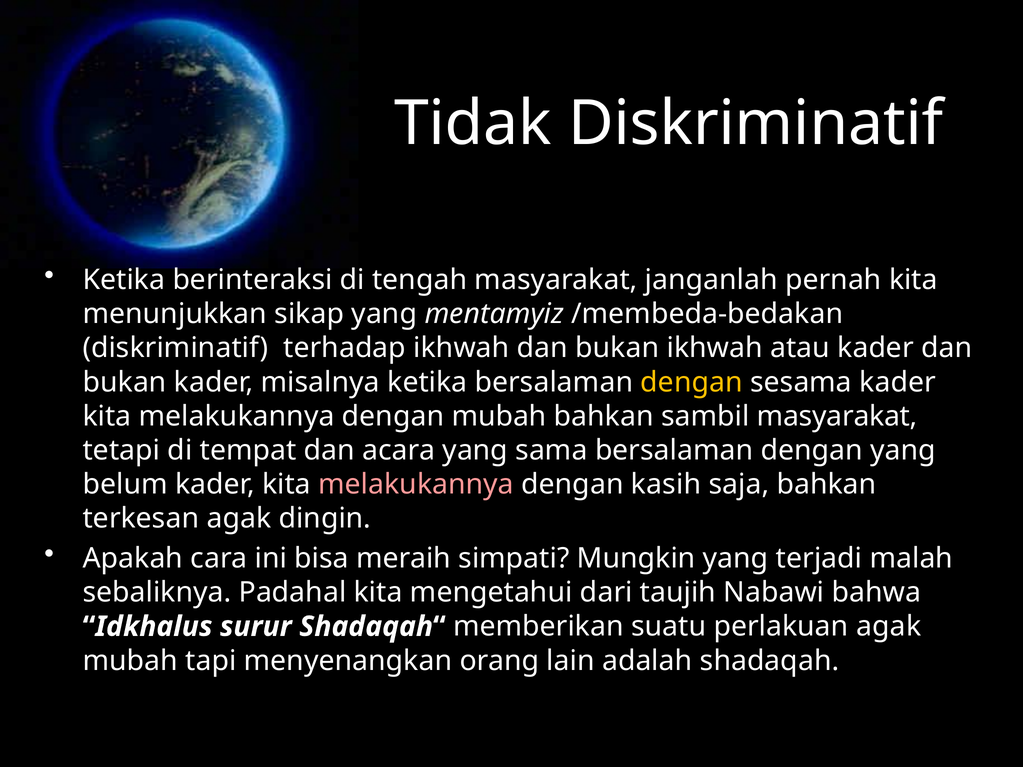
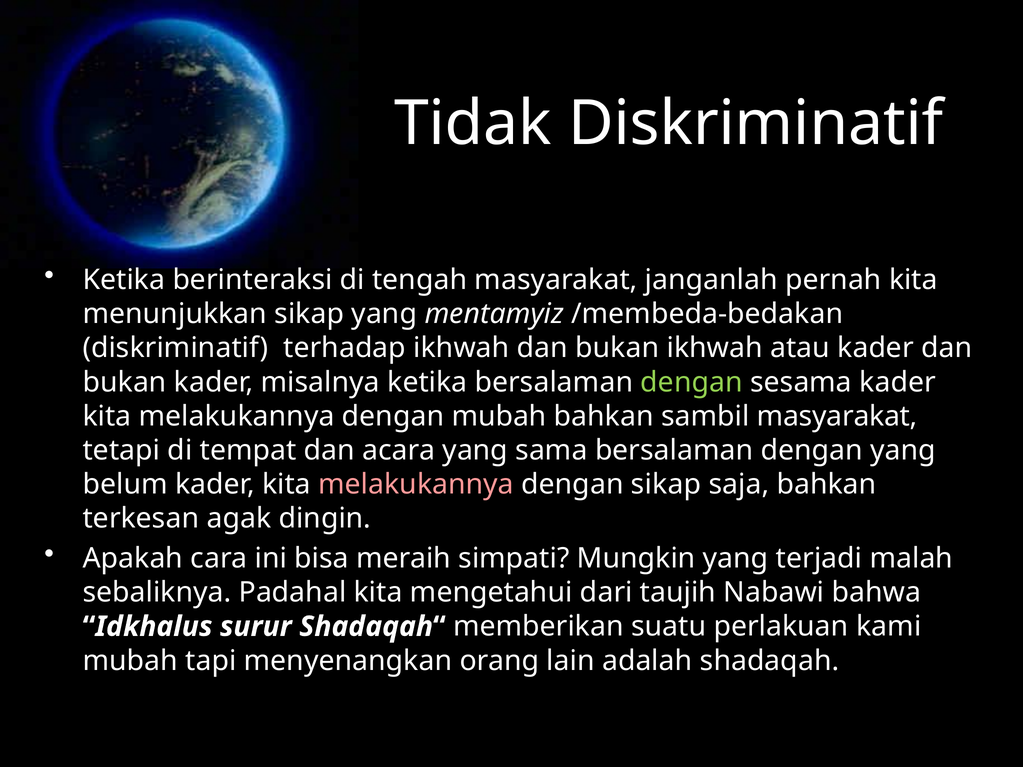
dengan at (692, 382) colour: yellow -> light green
dengan kasih: kasih -> sikap
perlakuan agak: agak -> kami
